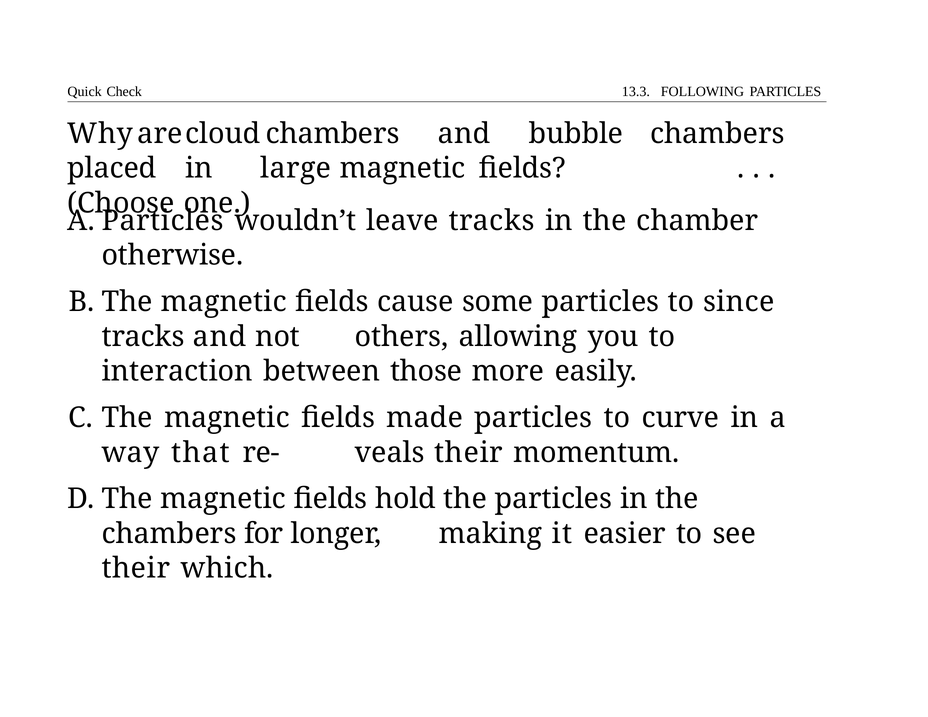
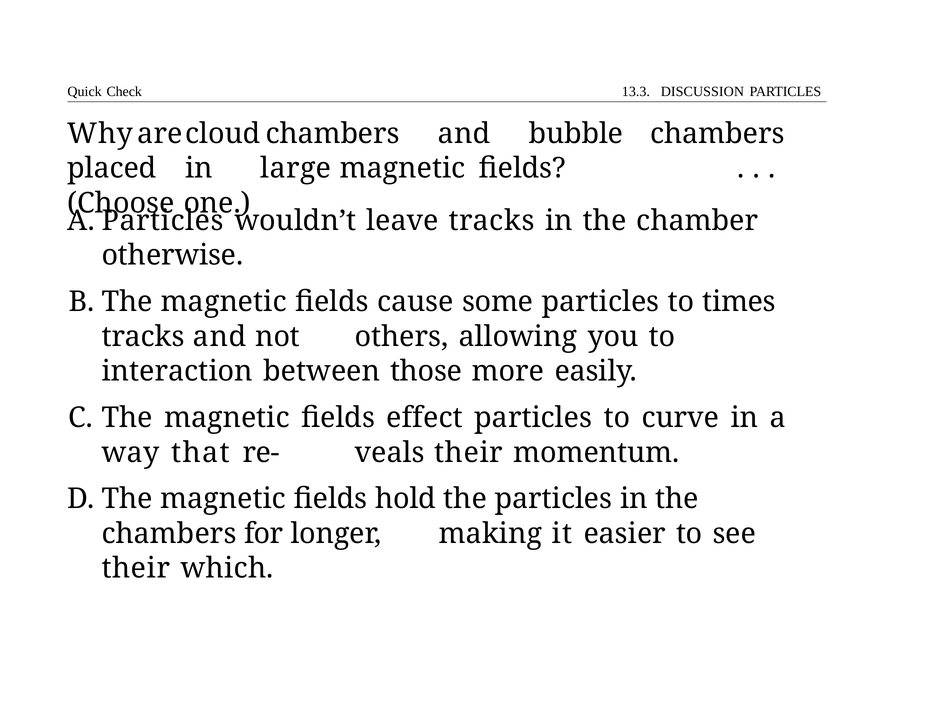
FOLLOWING: FOLLOWING -> DISCUSSION
since: since -> times
made: made -> effect
